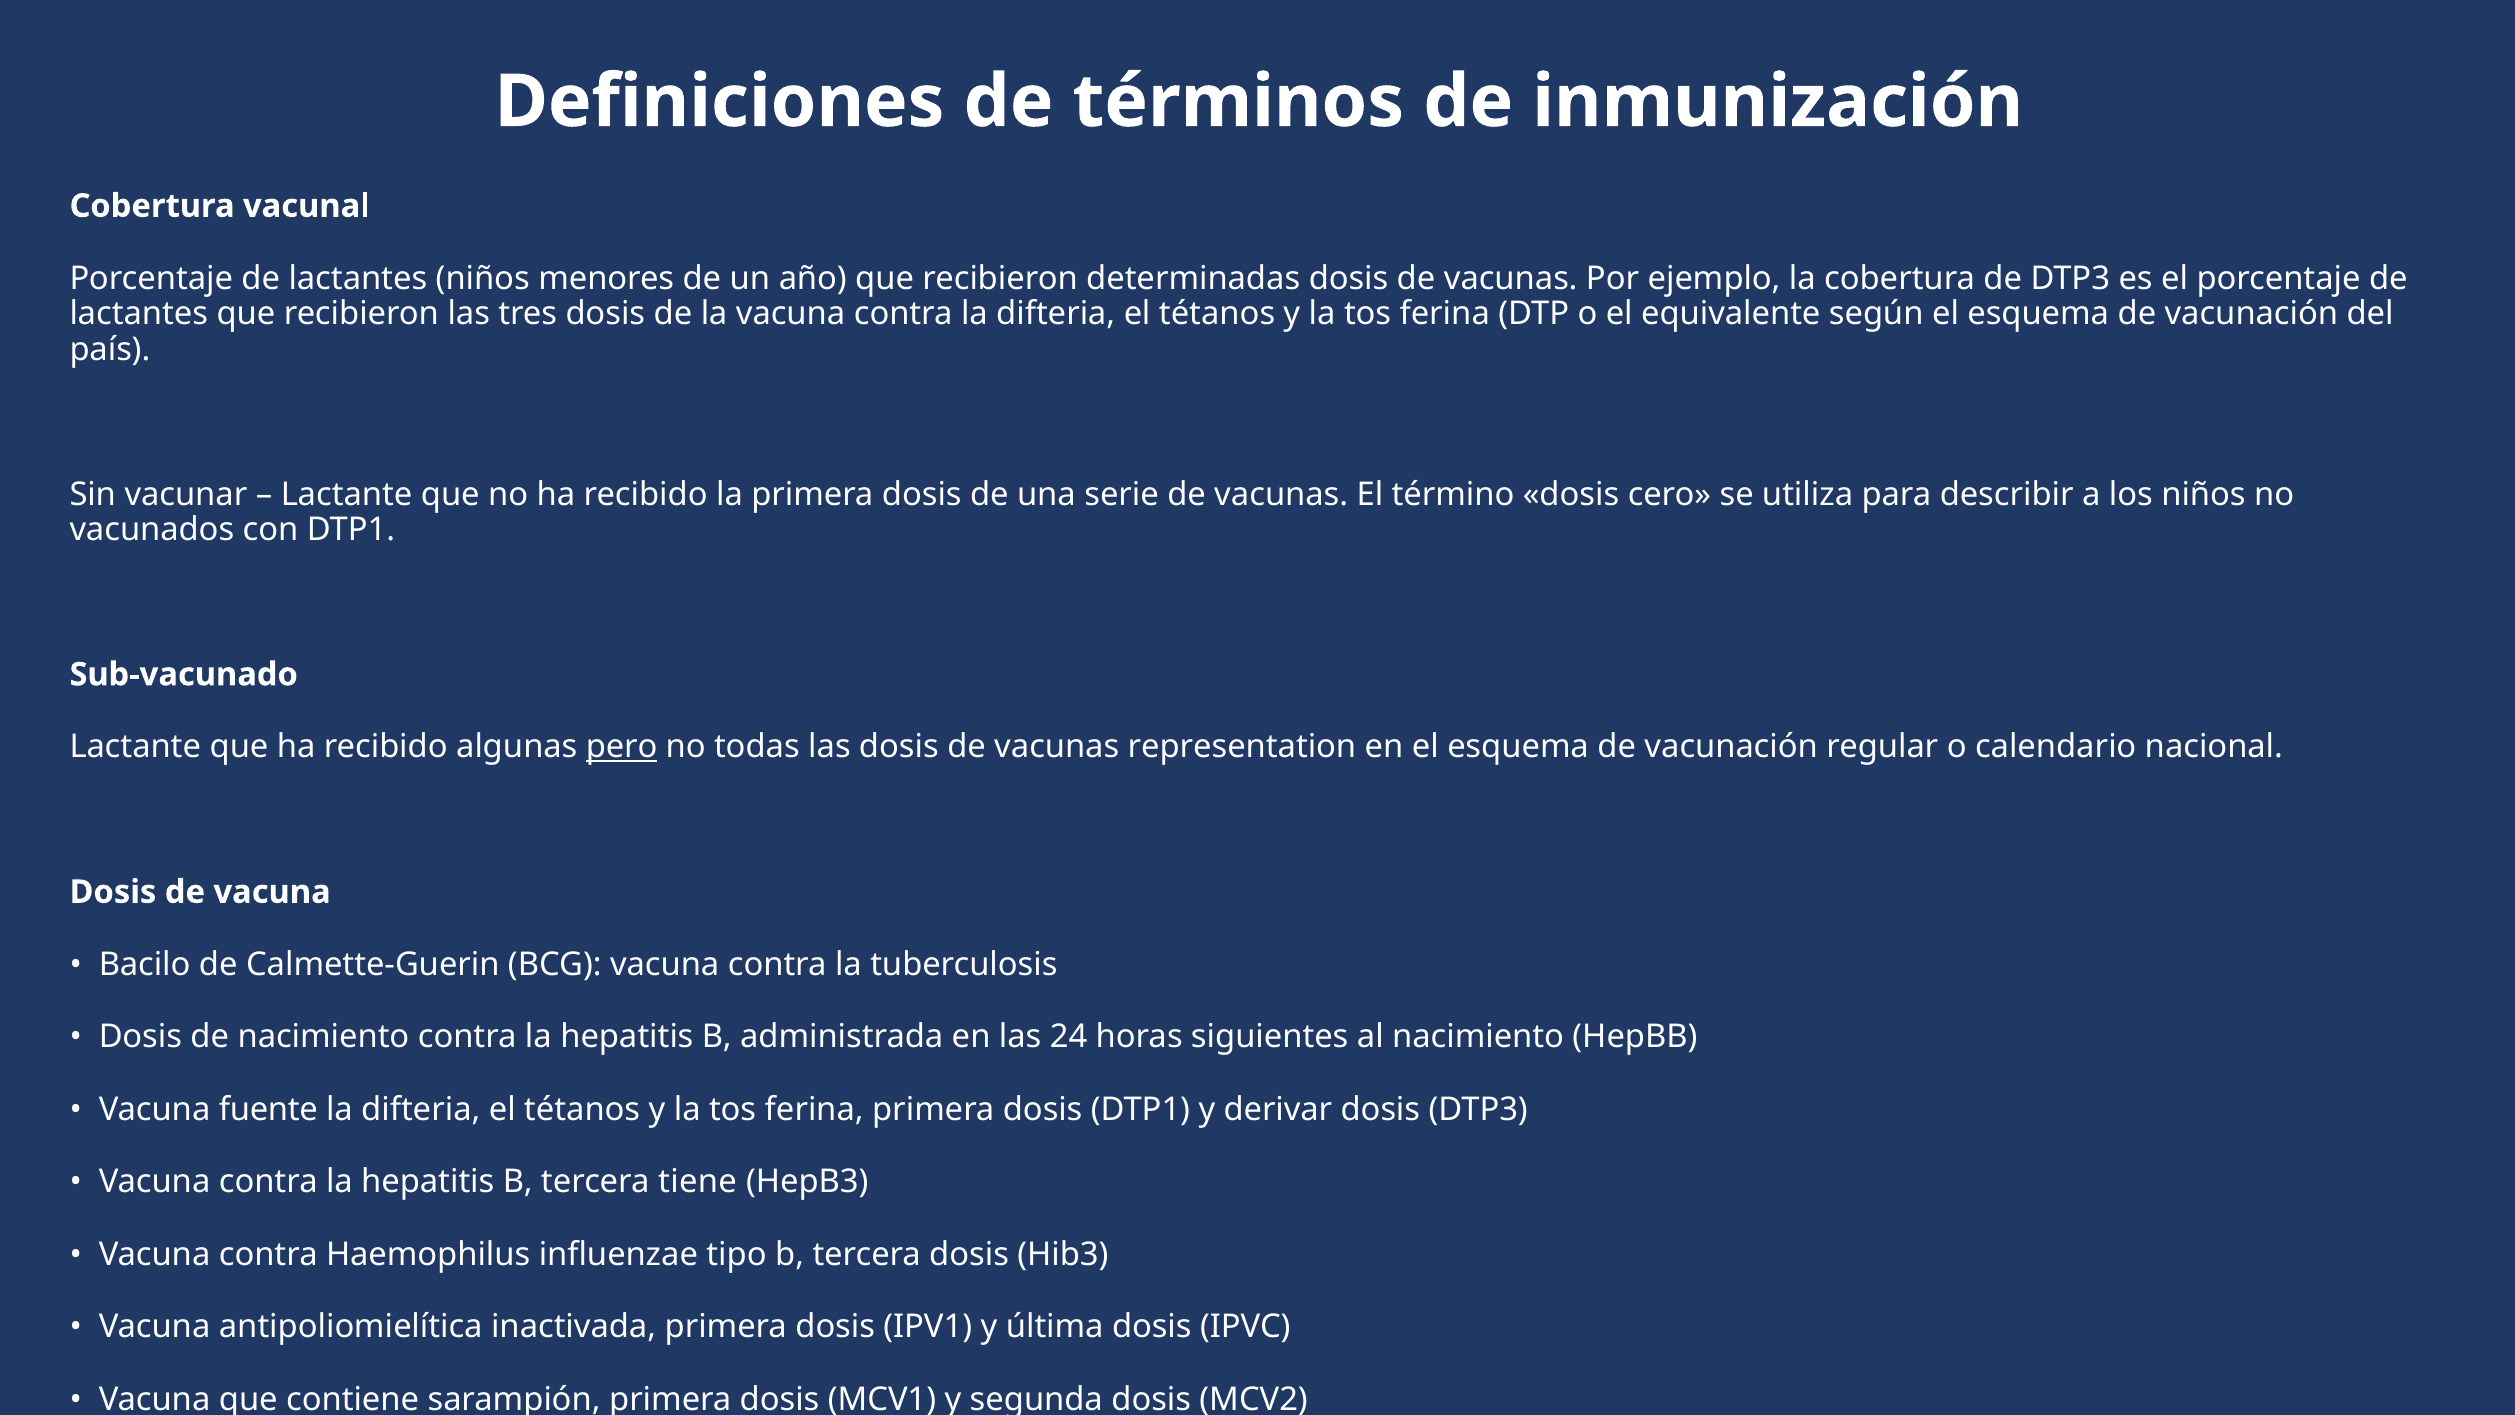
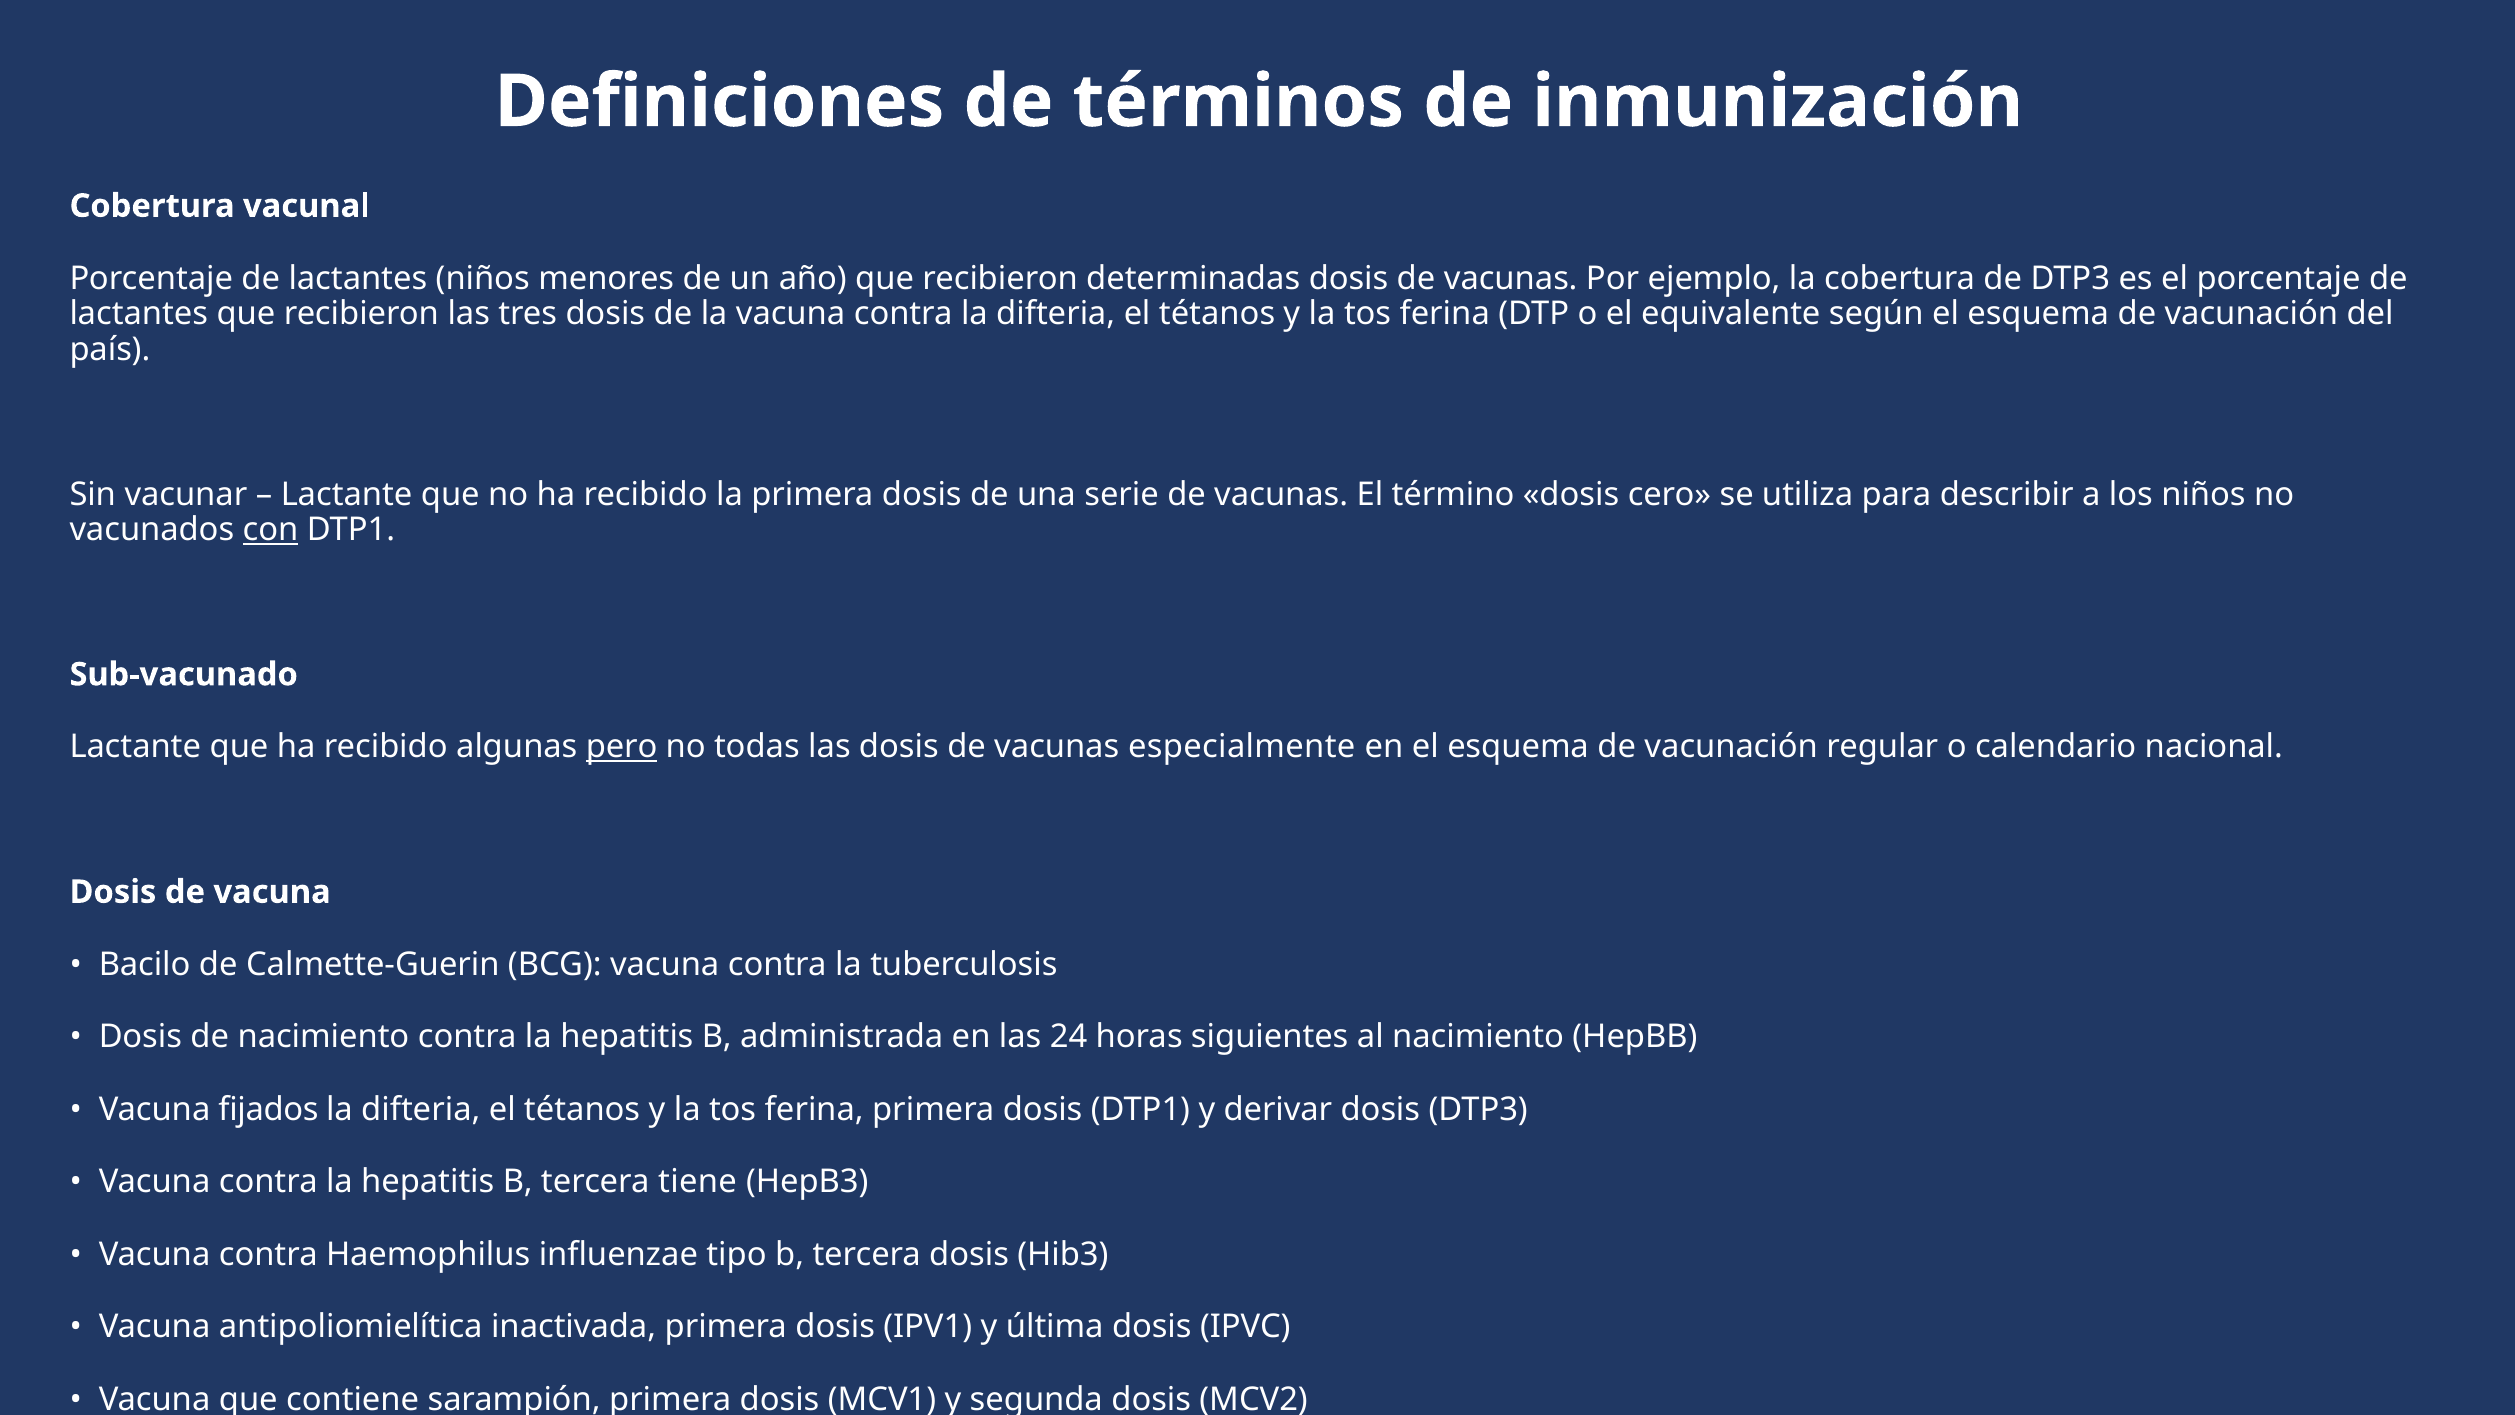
con at (271, 529) underline: none -> present
representation: representation -> especialmente
fuente: fuente -> fijados
